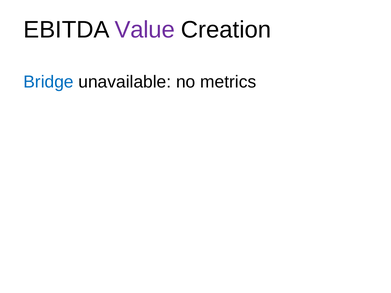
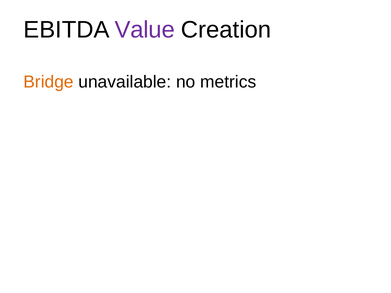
Bridge colour: blue -> orange
